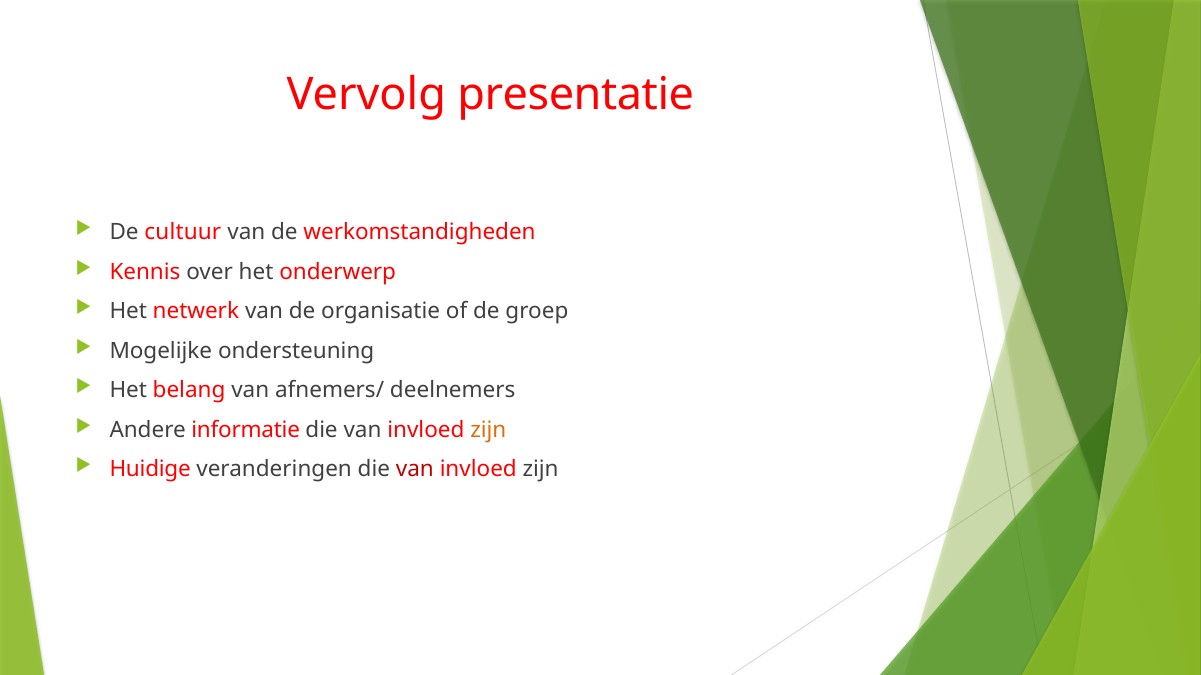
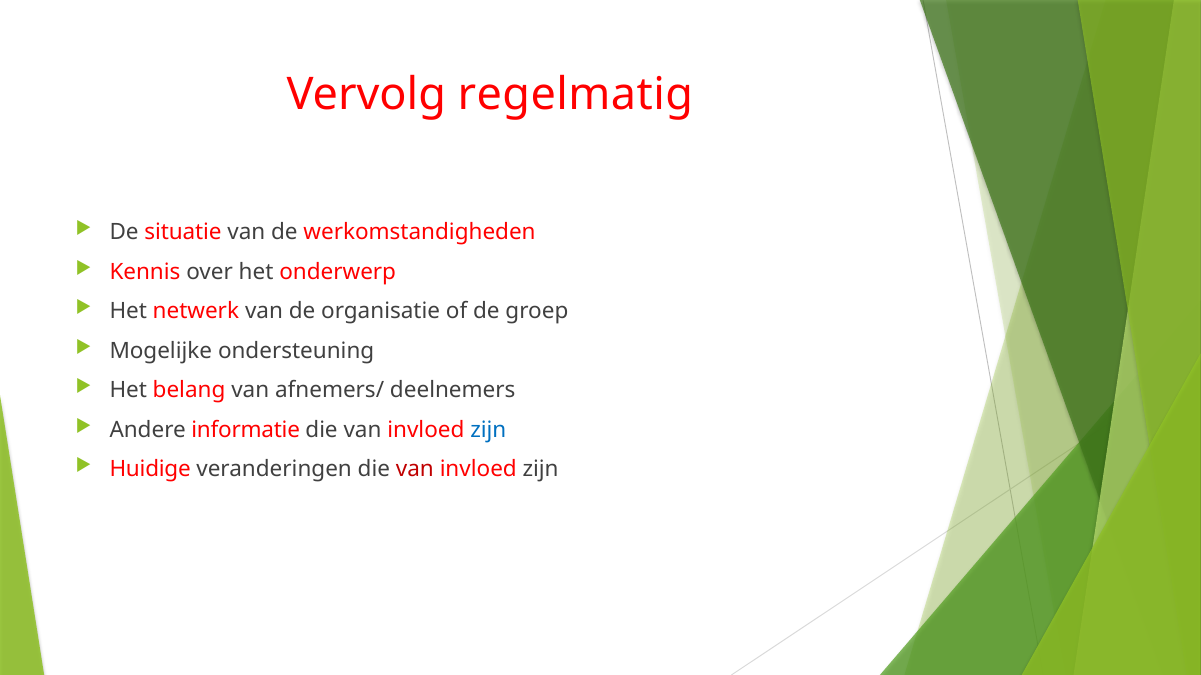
presentatie: presentatie -> regelmatig
cultuur: cultuur -> situatie
zijn at (488, 430) colour: orange -> blue
